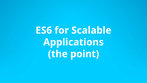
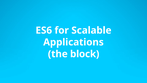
point: point -> block
